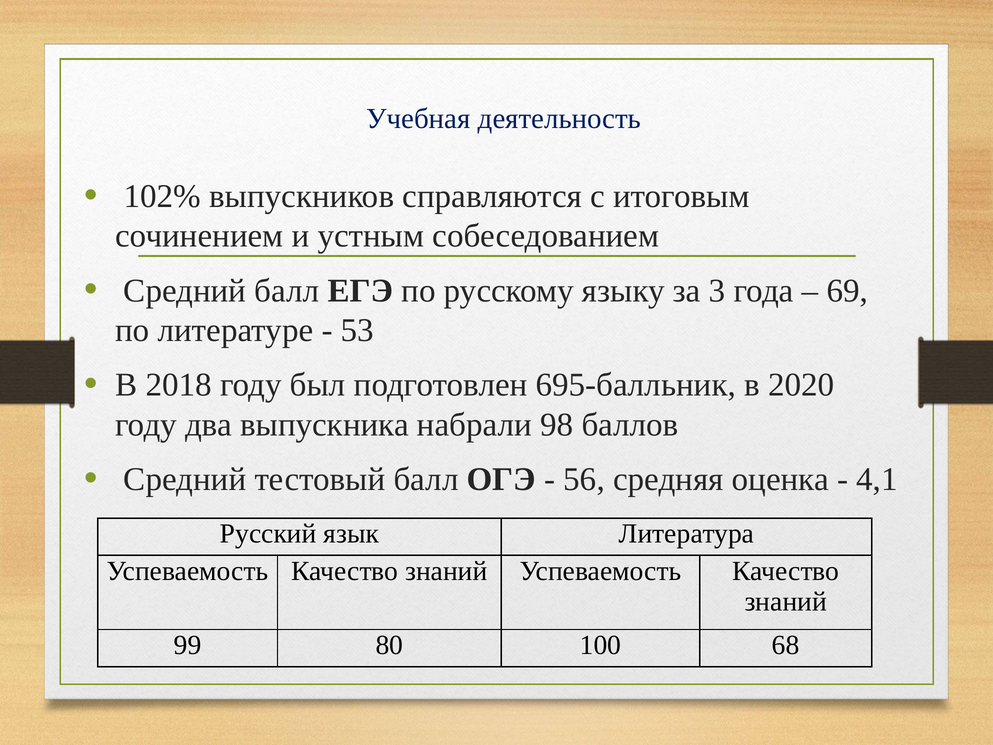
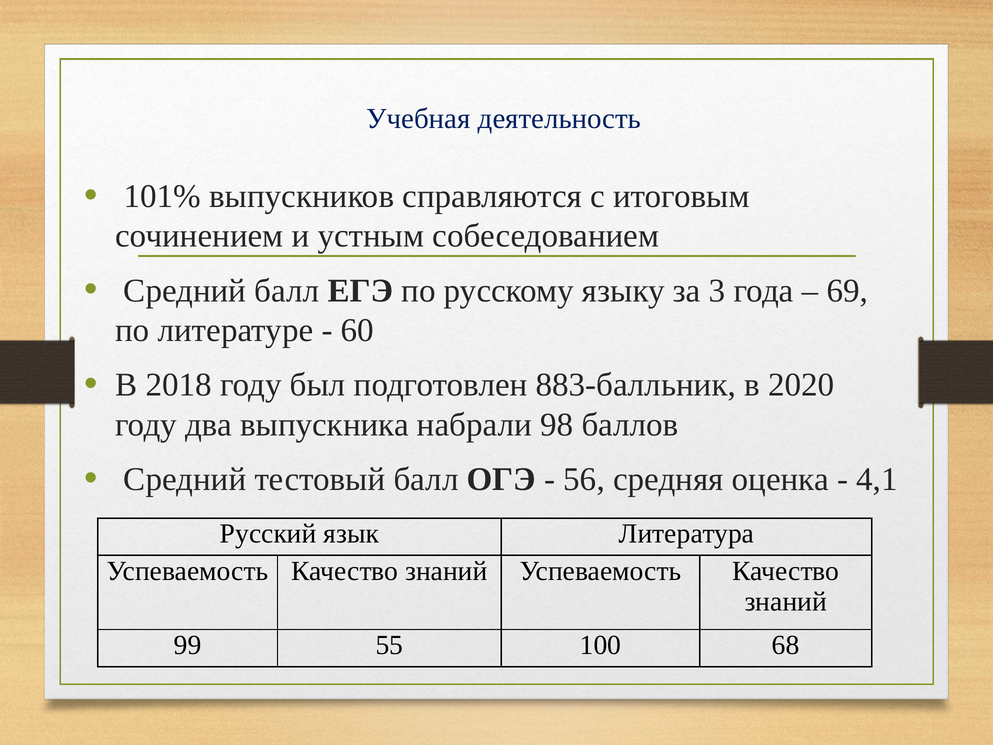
102%: 102% -> 101%
53: 53 -> 60
695-балльник: 695-балльник -> 883-балльник
80: 80 -> 55
